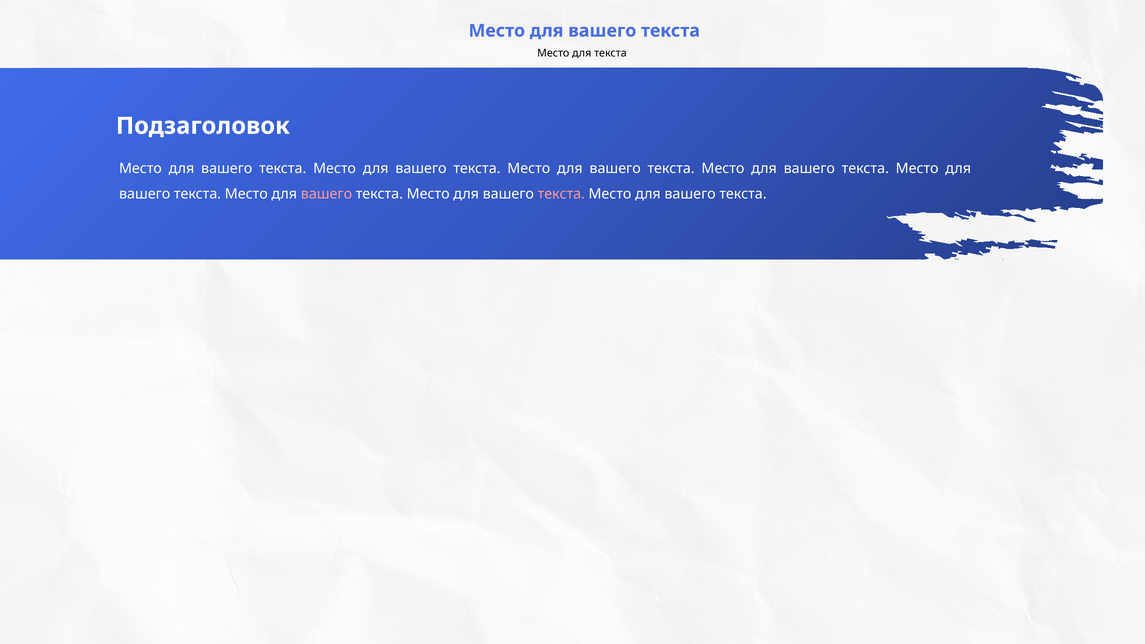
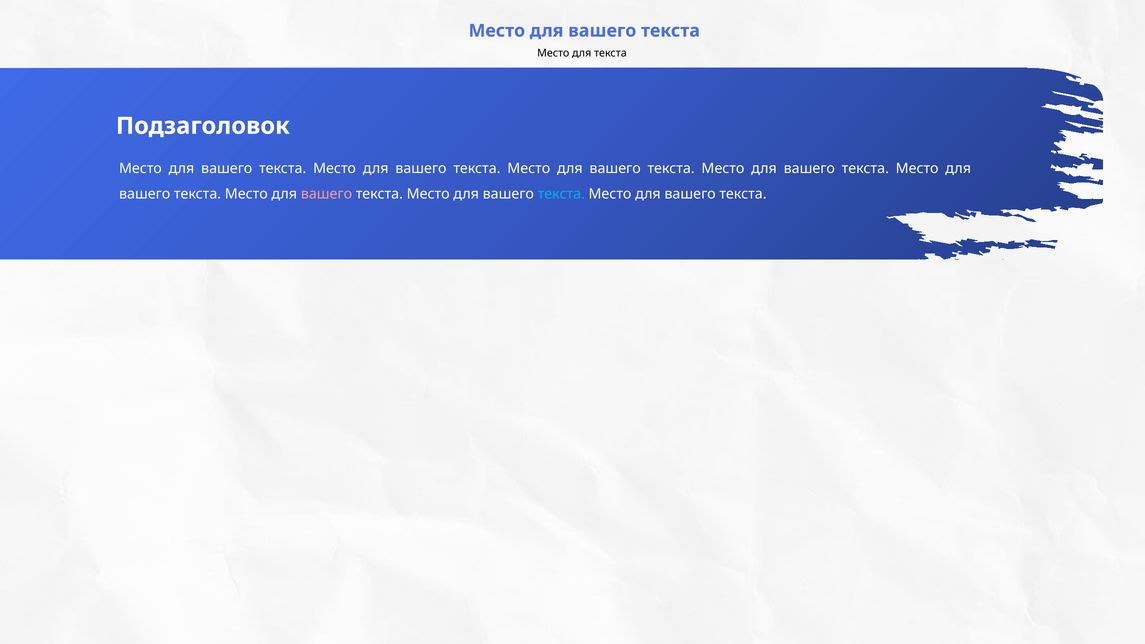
текста at (561, 194) colour: pink -> light blue
